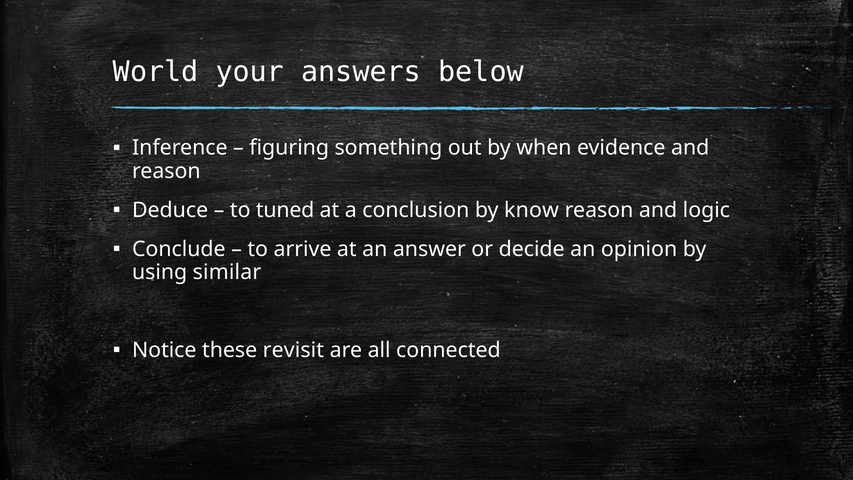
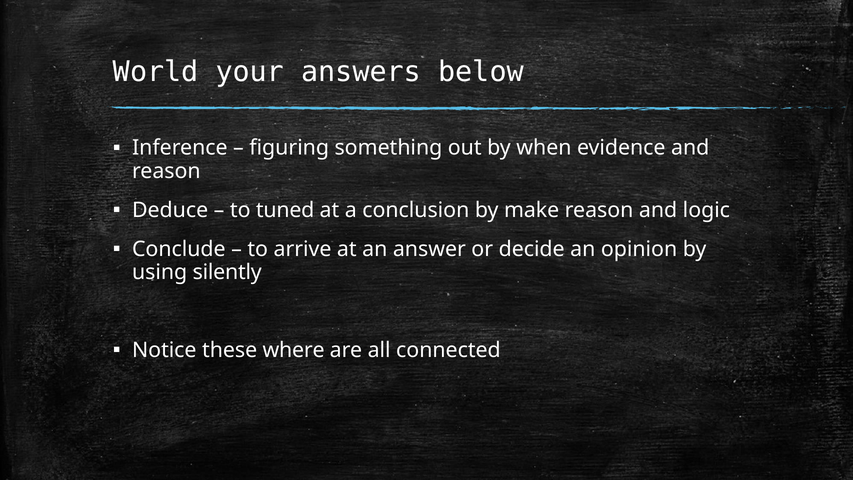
know: know -> make
similar: similar -> silently
revisit: revisit -> where
